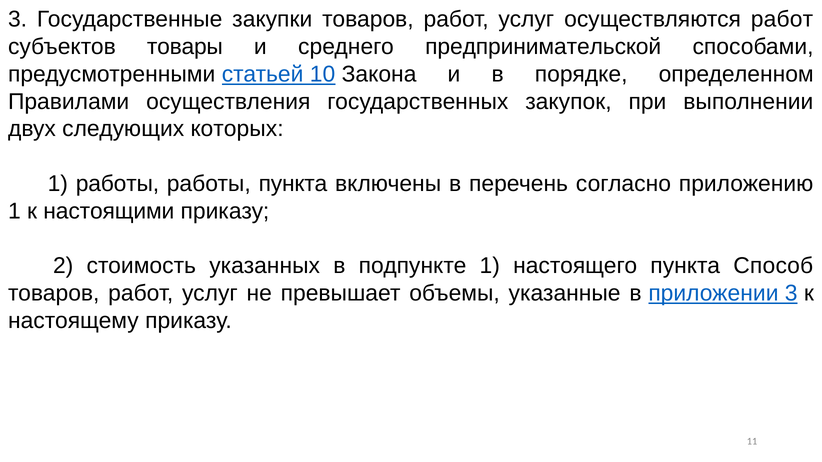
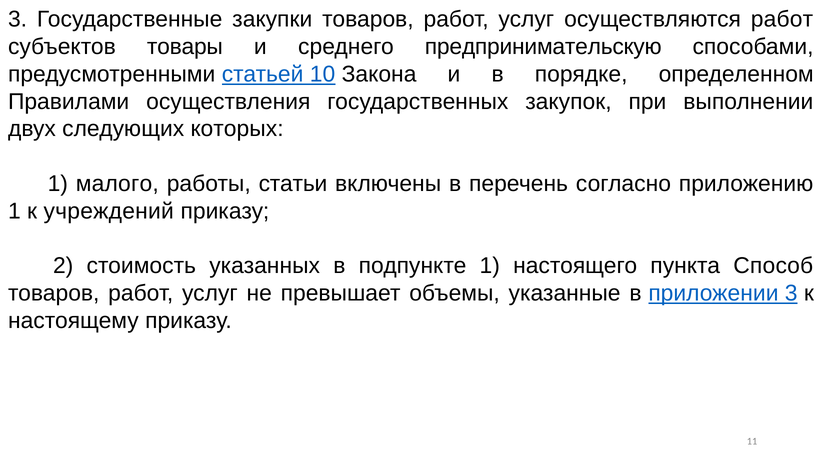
предпринимательской: предпринимательской -> предпринимательскую
1 работы: работы -> малого
работы пункта: пункта -> статьи
настоящими: настоящими -> учреждений
